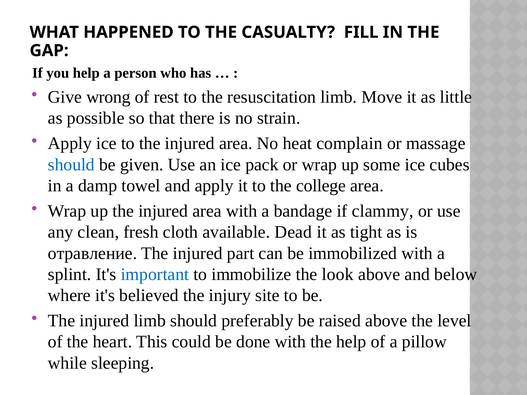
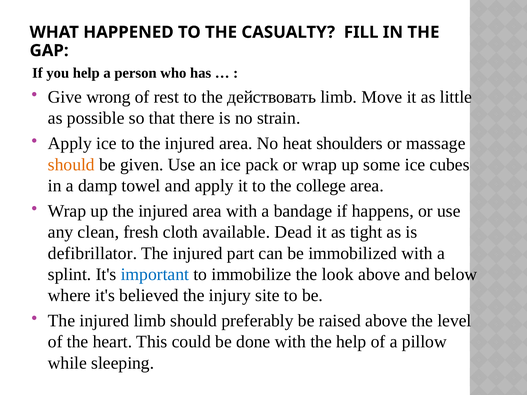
resuscitation: resuscitation -> действовать
complain: complain -> shoulders
should at (71, 165) colour: blue -> orange
clammy: clammy -> happens
отравление: отравление -> defibrillator
